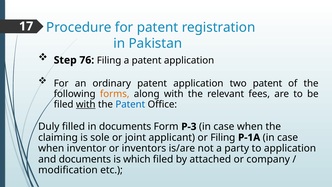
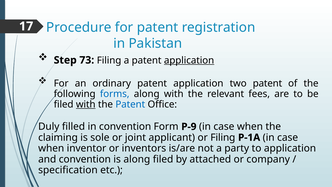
76: 76 -> 73
application at (189, 60) underline: none -> present
forms colour: orange -> blue
in documents: documents -> convention
P-3: P-3 -> P-9
and documents: documents -> convention
is which: which -> along
modification: modification -> specification
